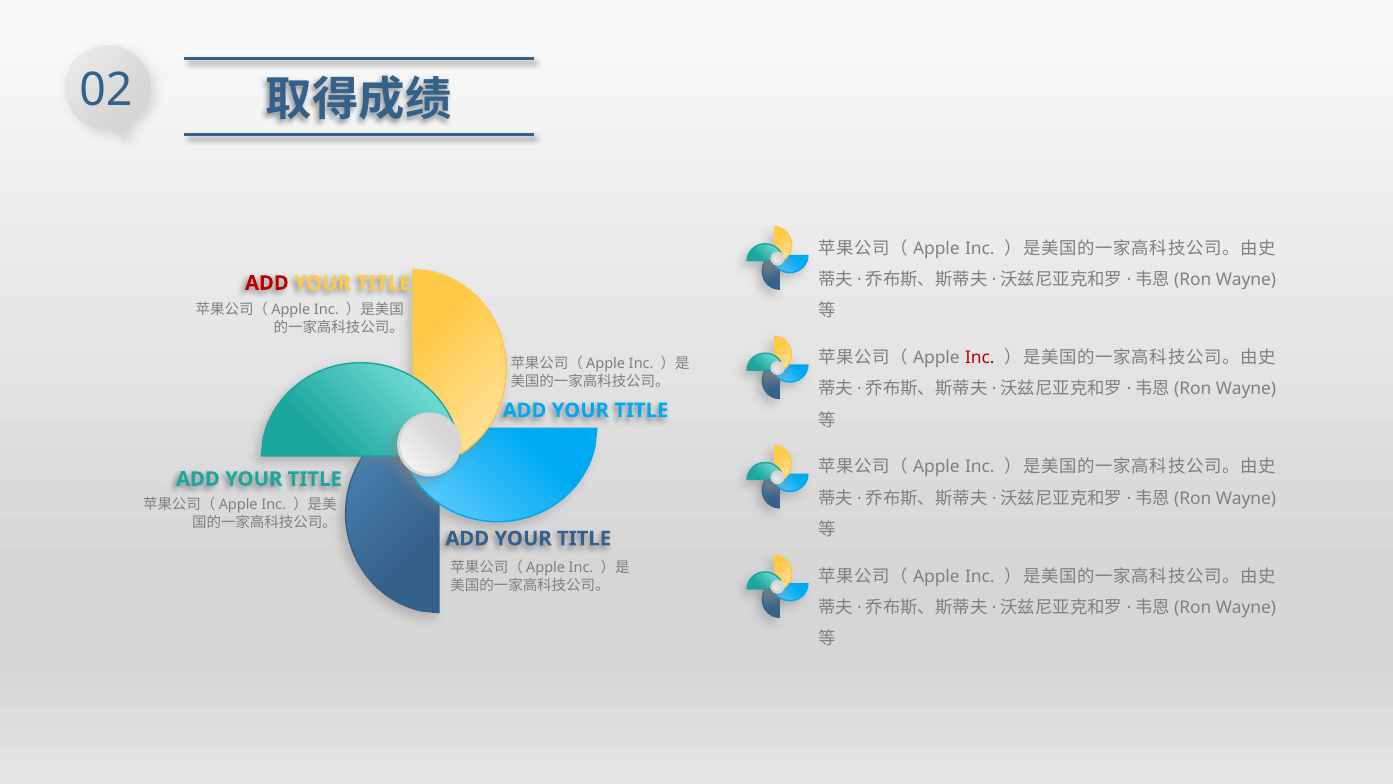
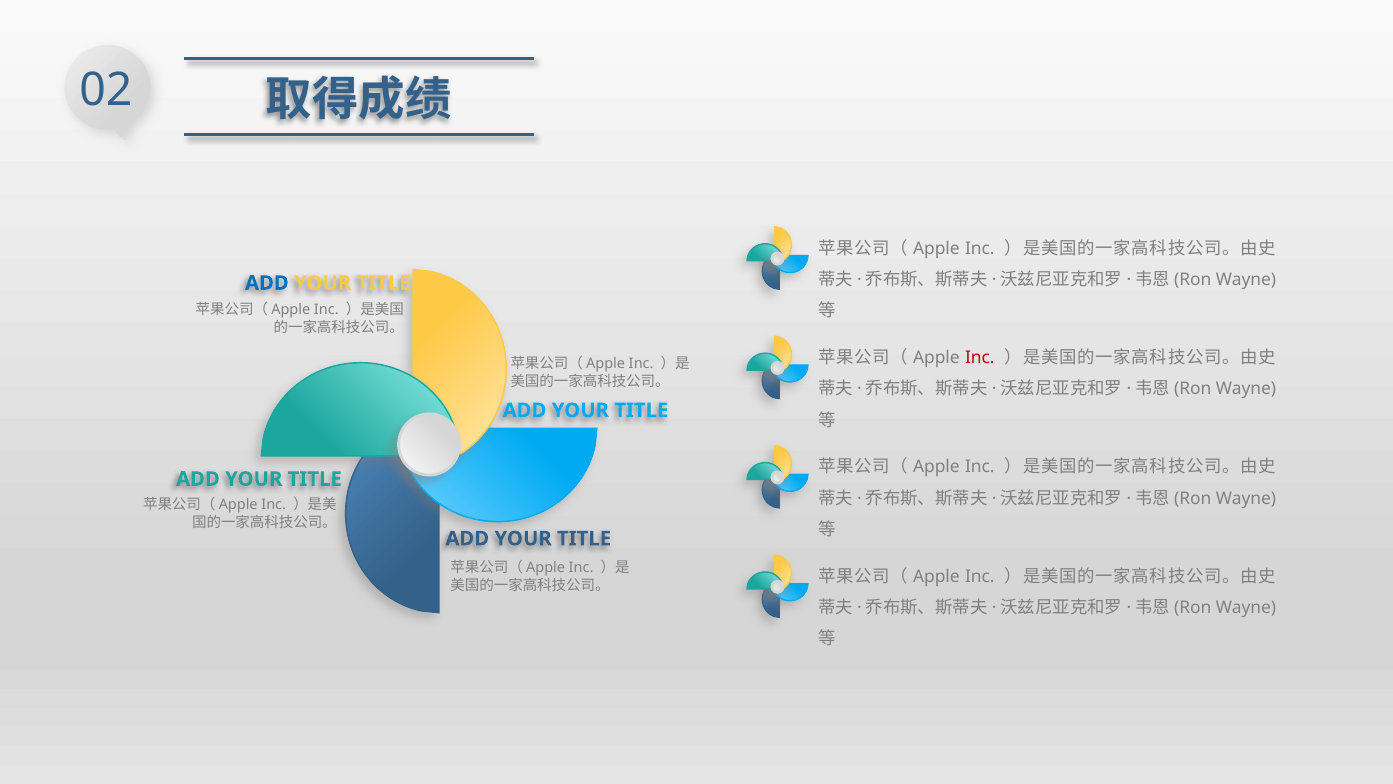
ADD at (267, 283) colour: red -> blue
